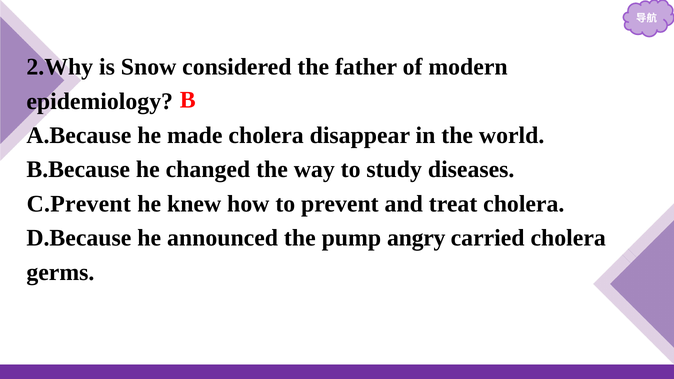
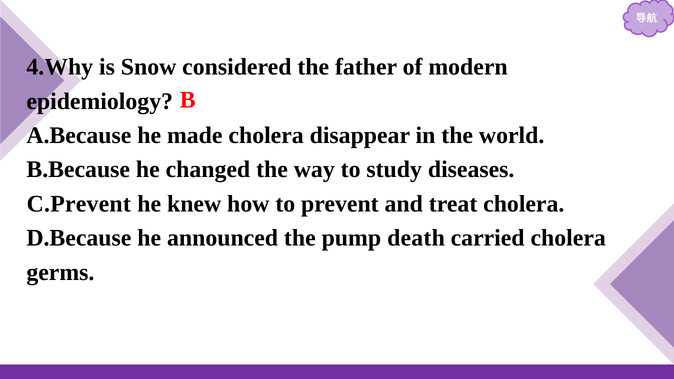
2.Why: 2.Why -> 4.Why
angry: angry -> death
